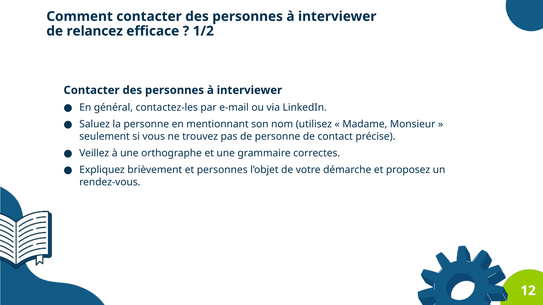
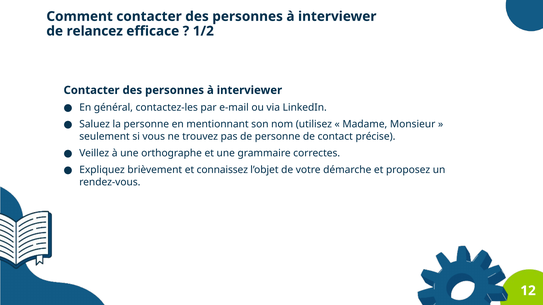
et personnes: personnes -> connaissez
